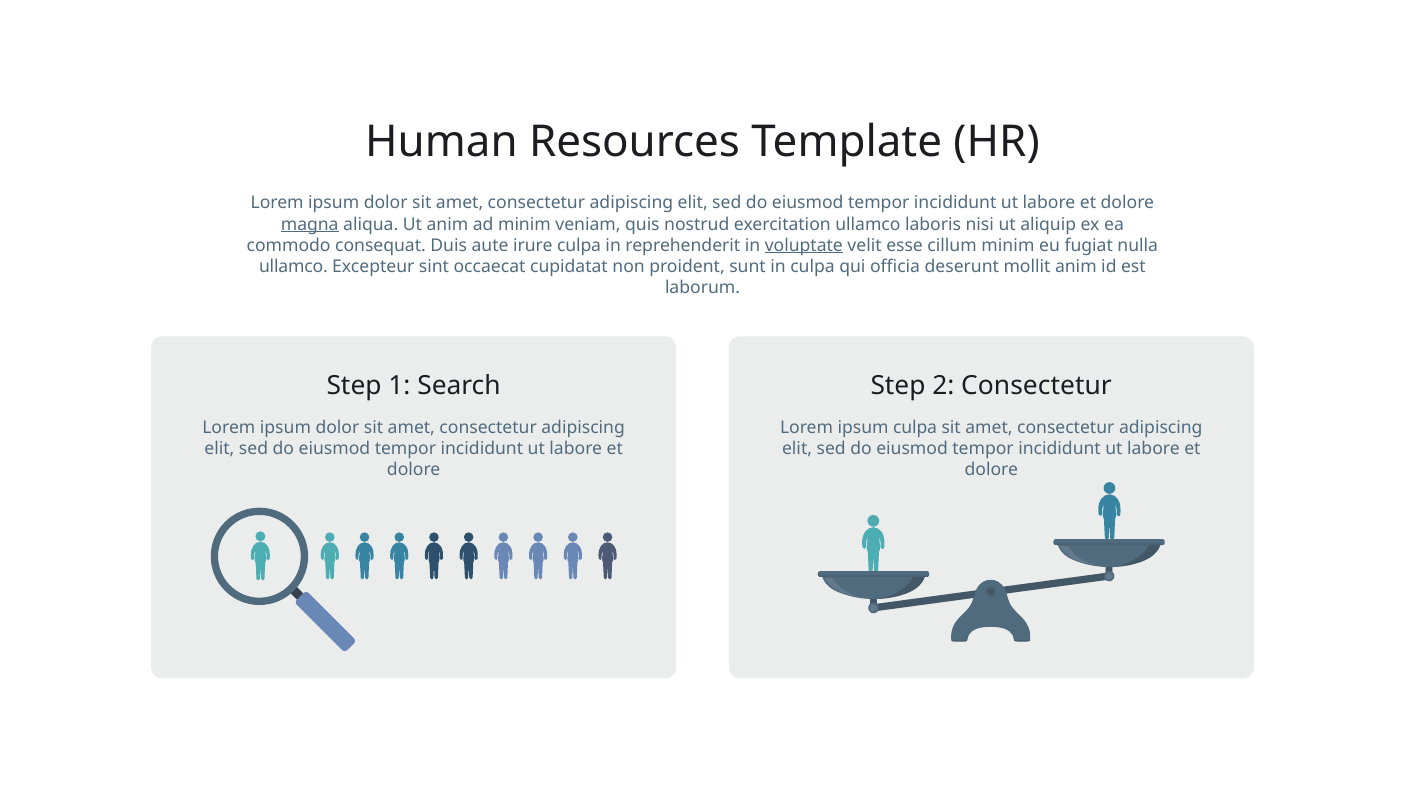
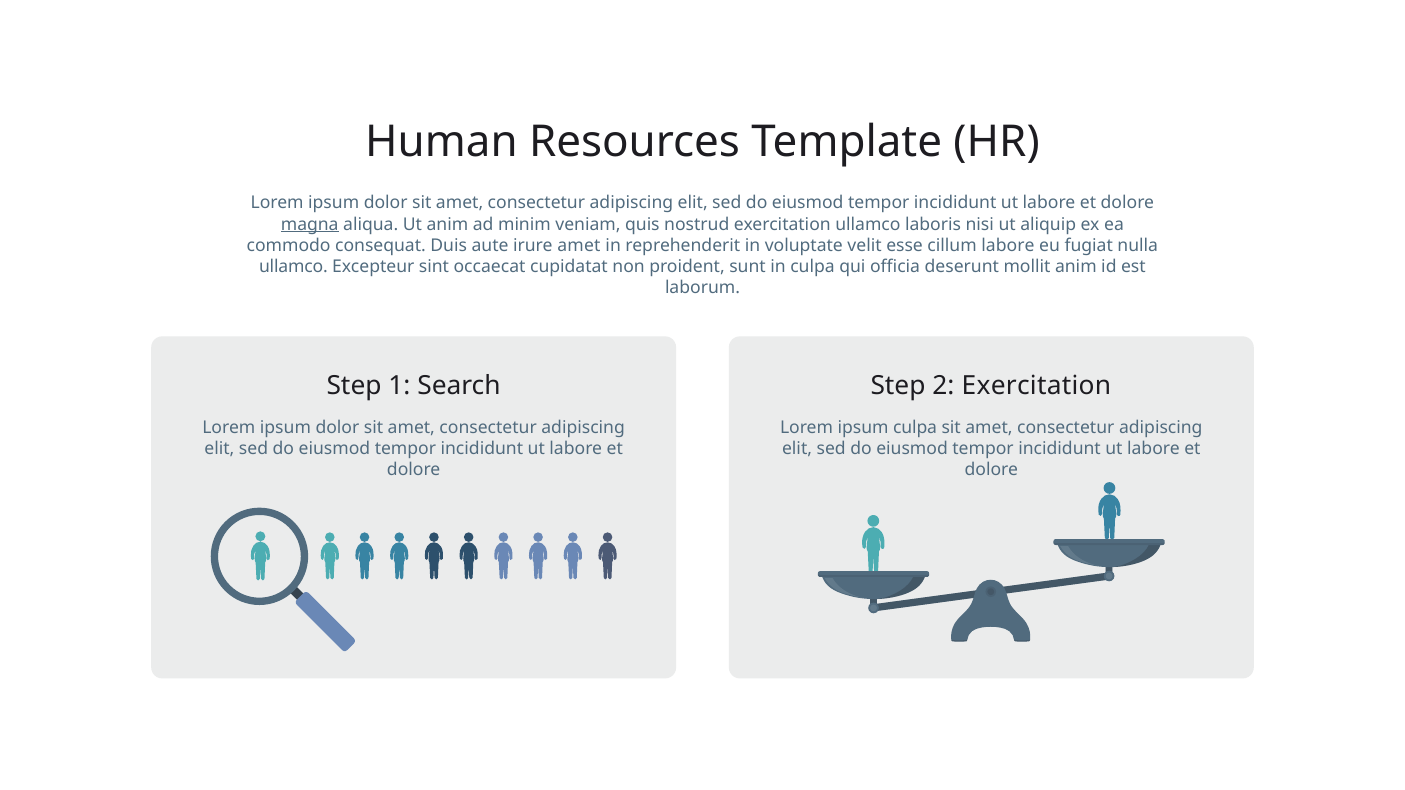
irure culpa: culpa -> amet
voluptate underline: present -> none
cillum minim: minim -> labore
2 Consectetur: Consectetur -> Exercitation
